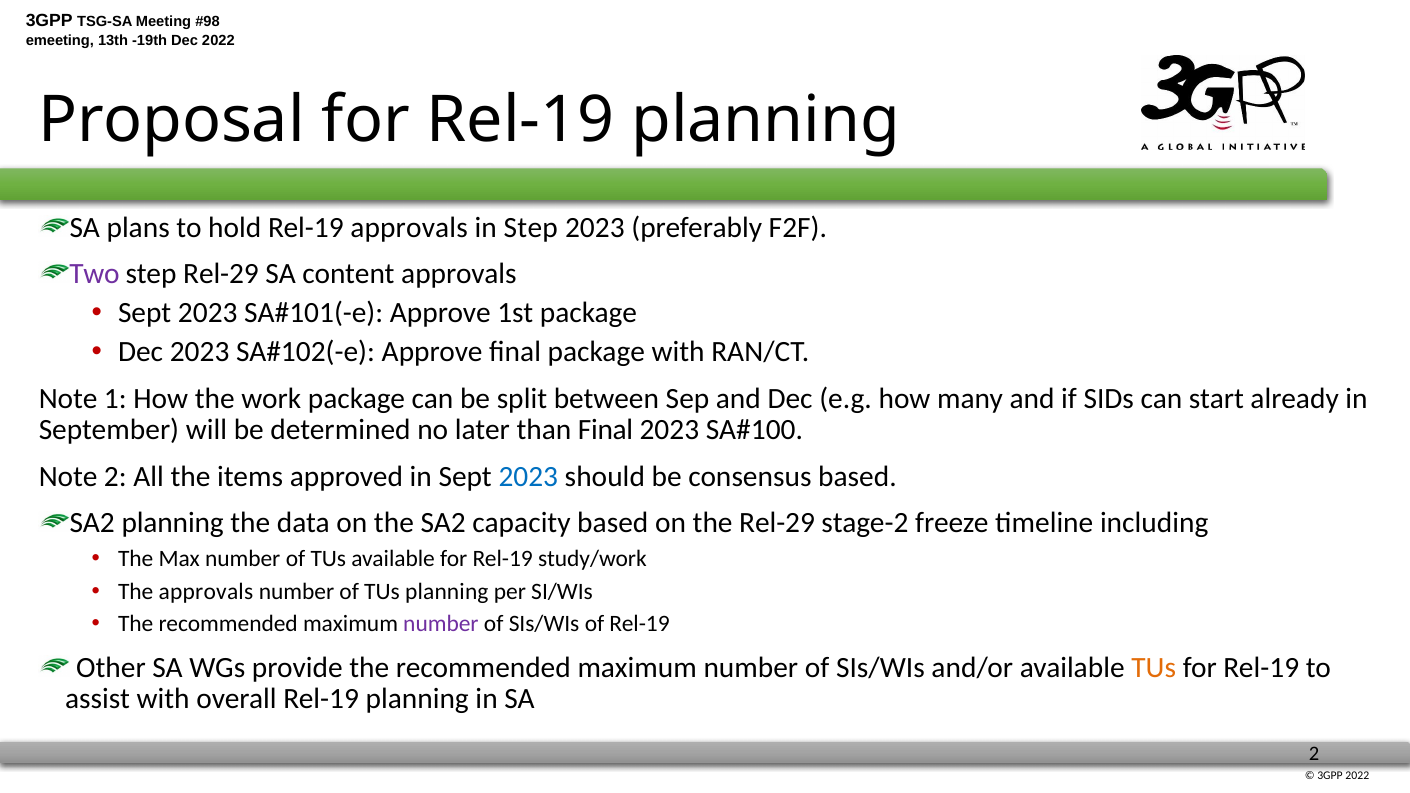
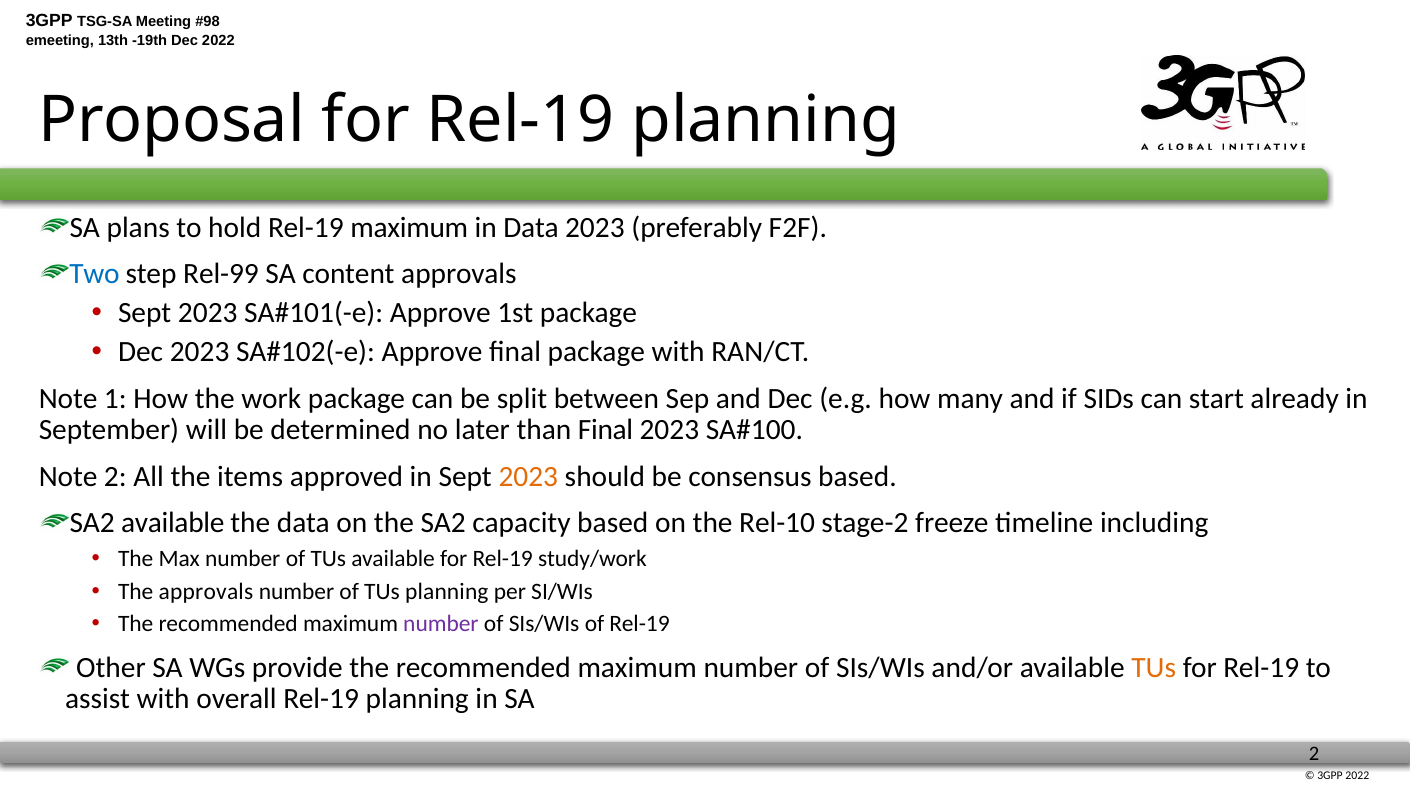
Rel-19 approvals: approvals -> maximum
in Step: Step -> Data
Two colour: purple -> blue
step Rel-29: Rel-29 -> Rel-99
2023 at (528, 477) colour: blue -> orange
SA2 planning: planning -> available
the Rel-29: Rel-29 -> Rel-10
